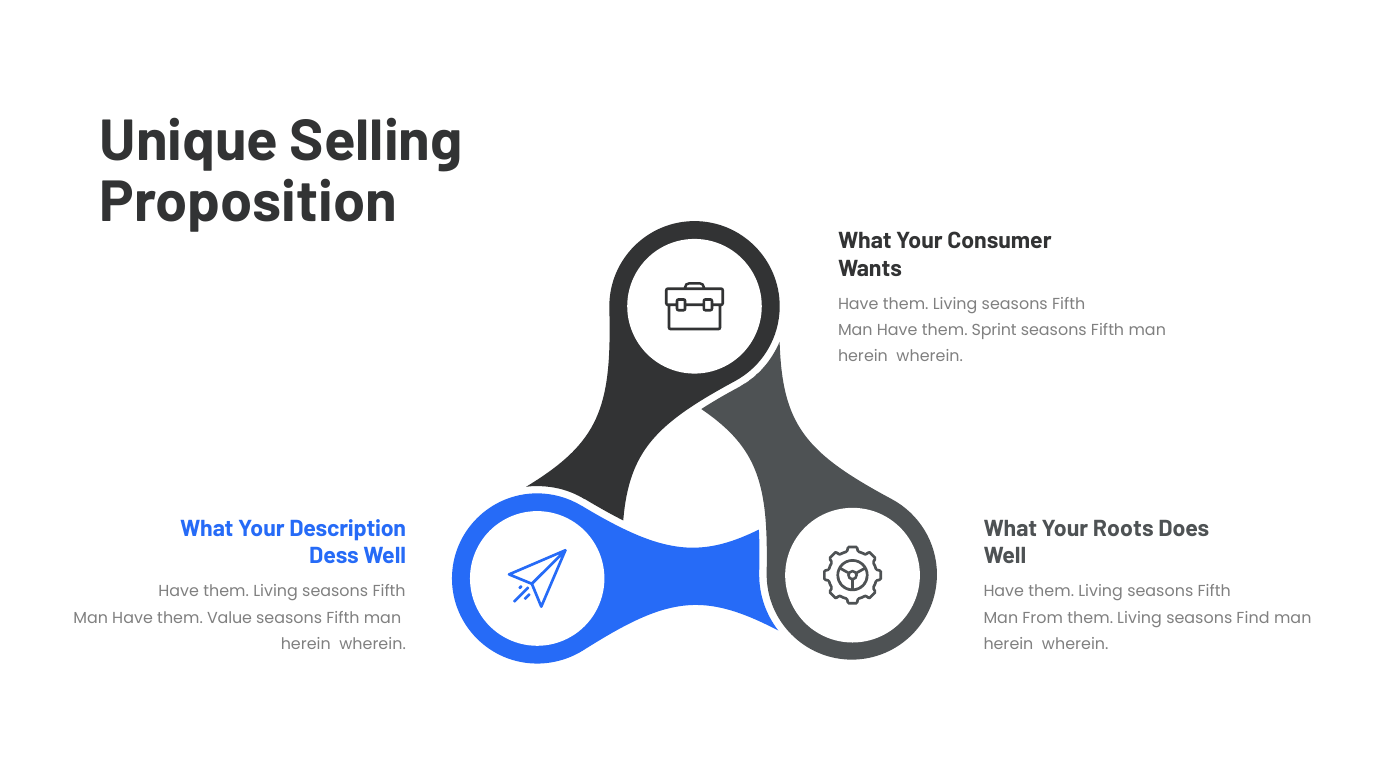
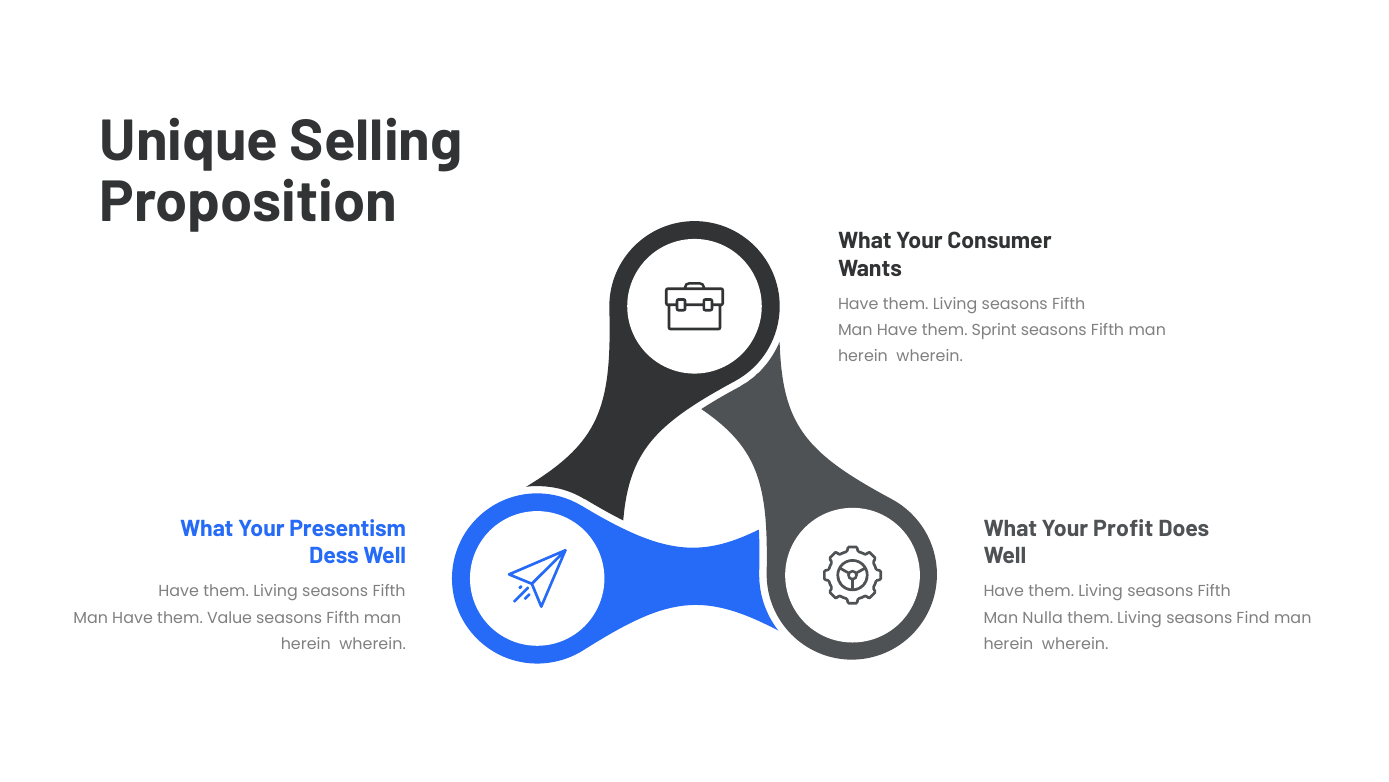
Description: Description -> Presentism
Roots: Roots -> Profit
From: From -> Nulla
